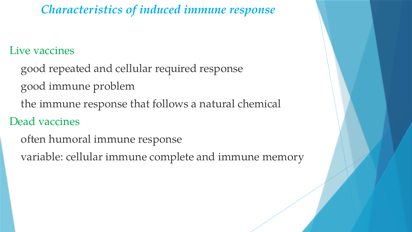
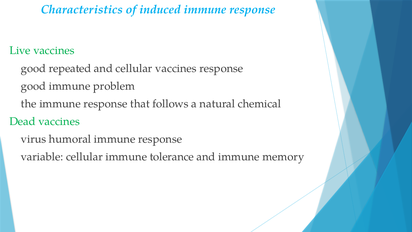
cellular required: required -> vaccines
often: often -> virus
complete: complete -> tolerance
